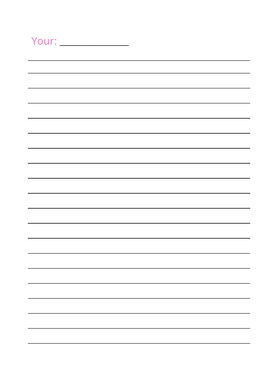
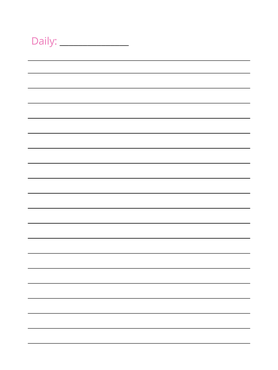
Your: Your -> Daily
